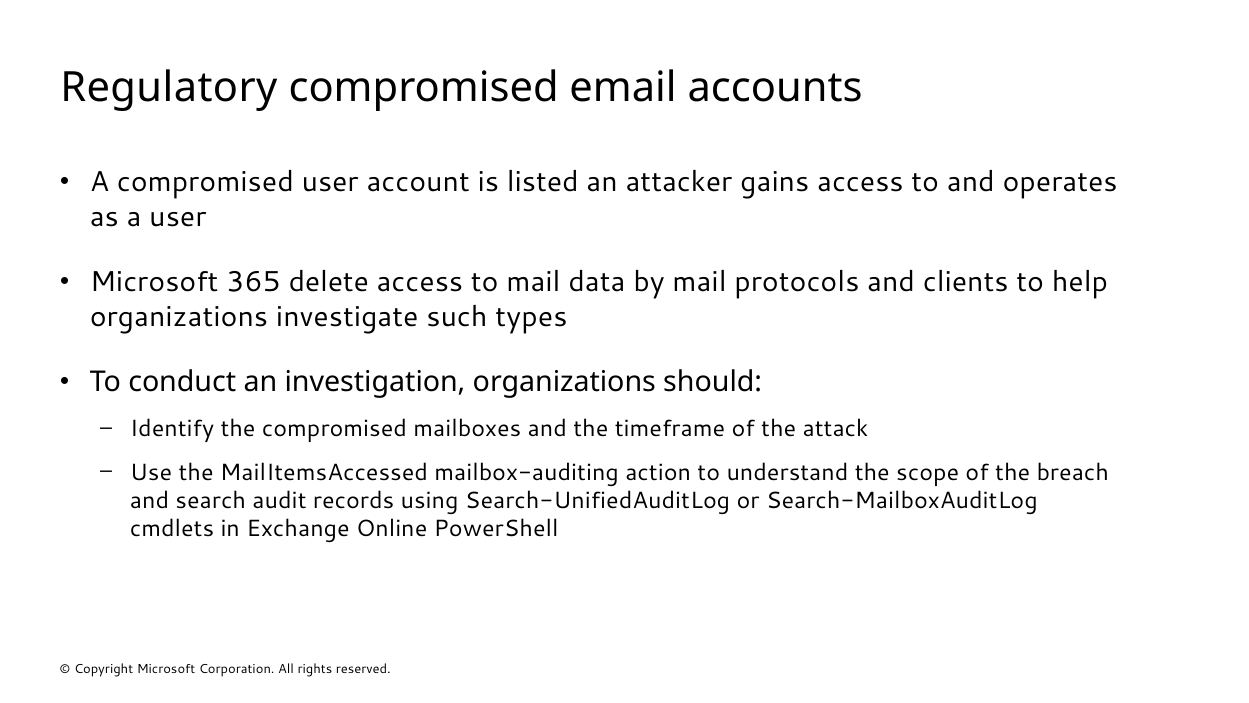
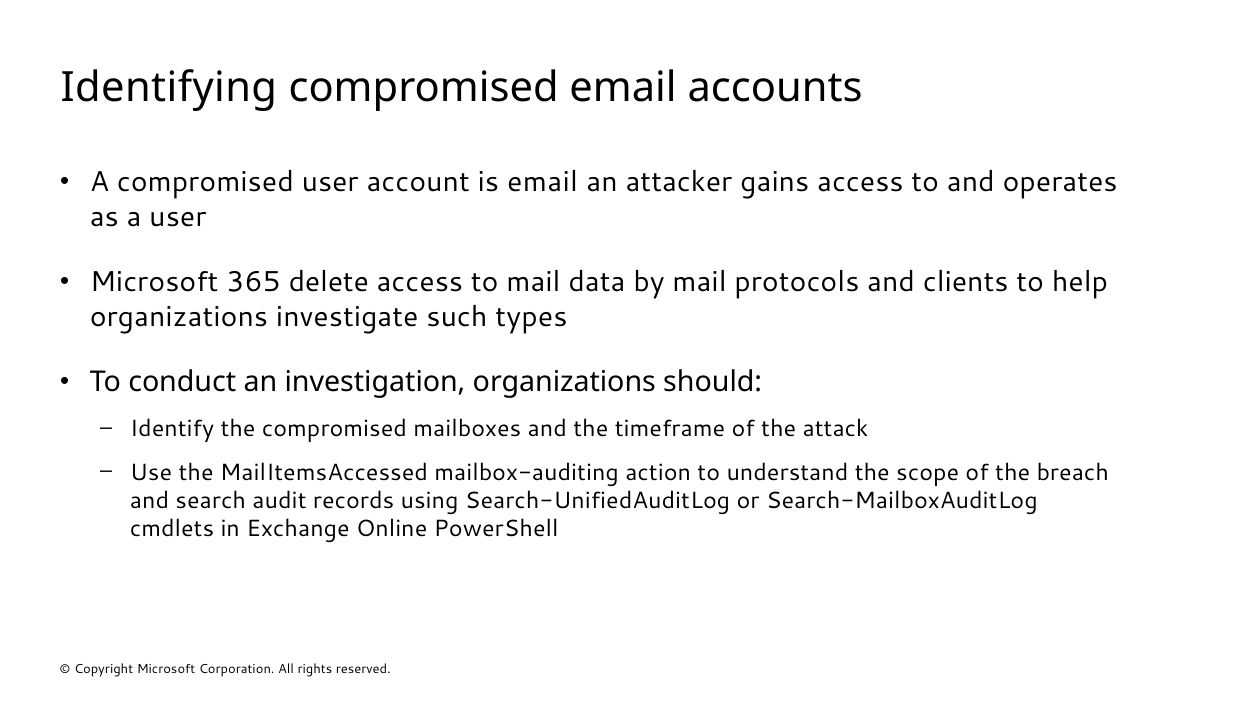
Regulatory: Regulatory -> Identifying
is listed: listed -> email
